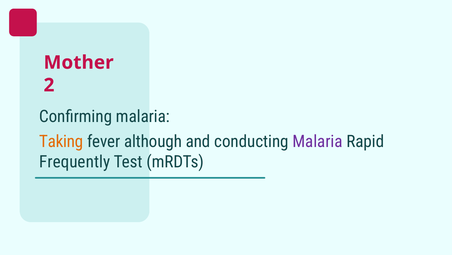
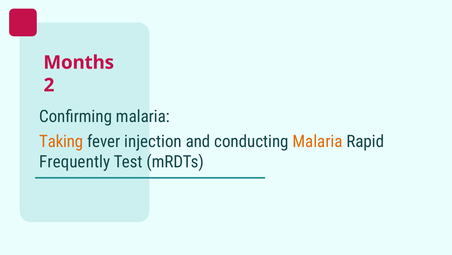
Mother: Mother -> Months
although: although -> injection
Malaria at (317, 141) colour: purple -> orange
